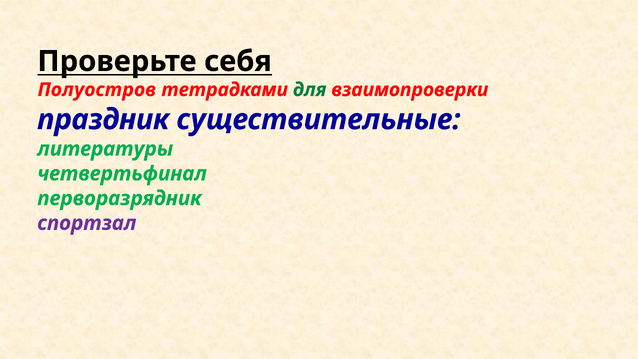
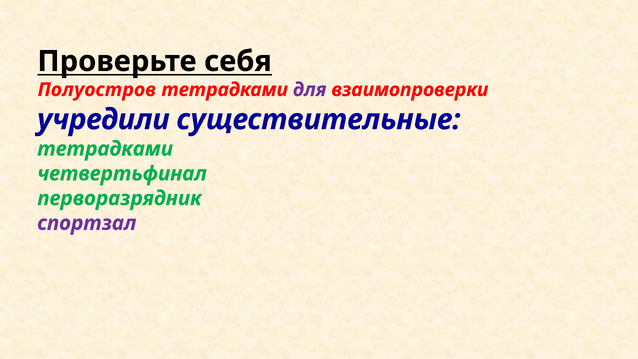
для colour: green -> purple
праздник: праздник -> учредили
литературы at (105, 149): литературы -> тетрадками
